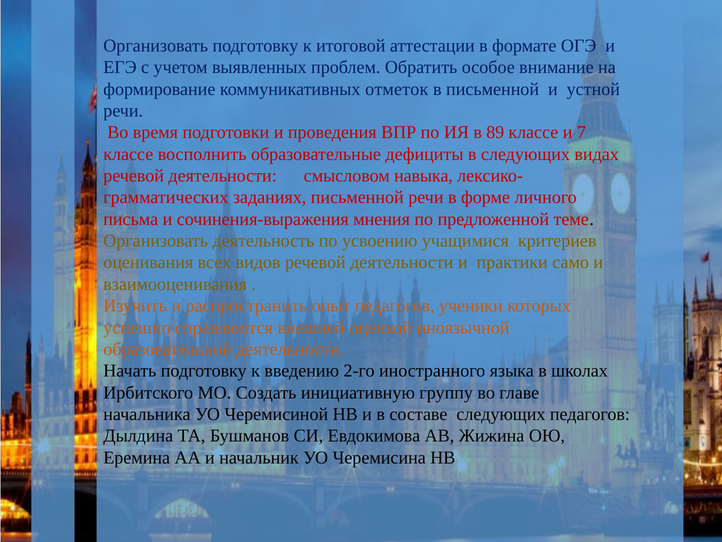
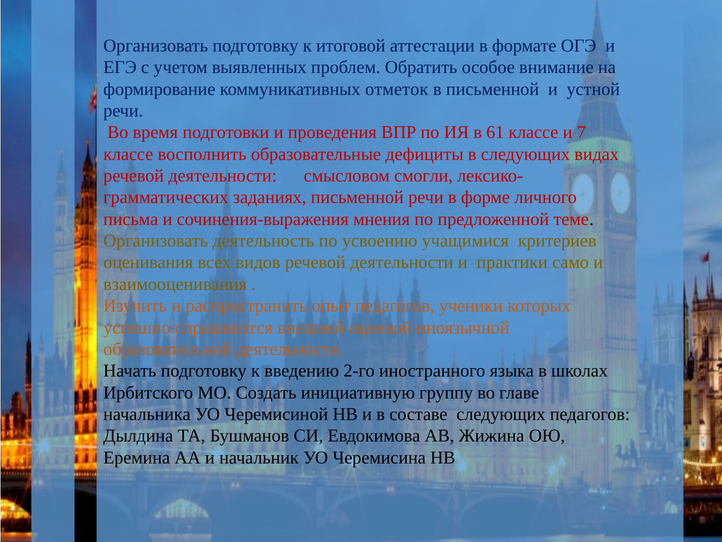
89: 89 -> 61
навыка: навыка -> смогли
